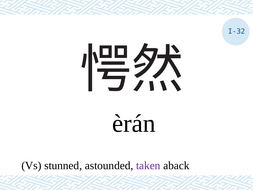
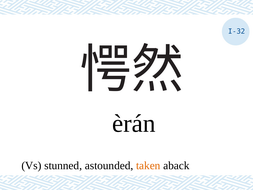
taken colour: purple -> orange
